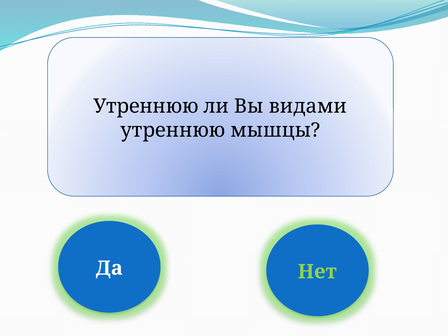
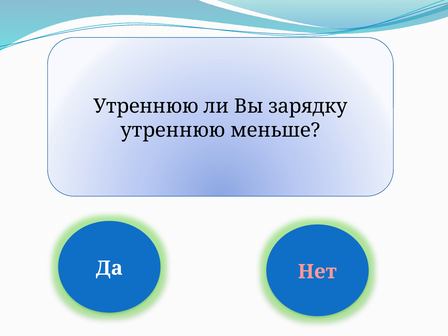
видами: видами -> зарядку
мышцы: мышцы -> меньше
Нет colour: light green -> pink
